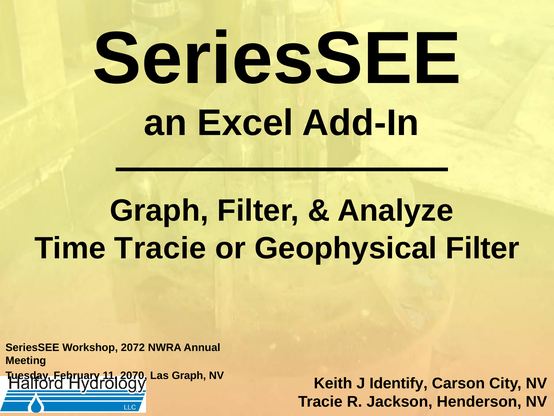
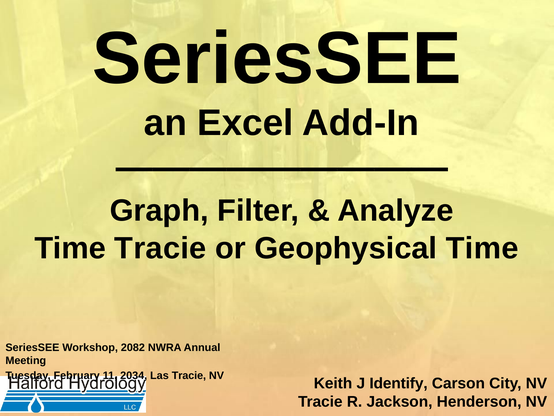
Geophysical Filter: Filter -> Time
2072: 2072 -> 2082
2070: 2070 -> 2034
Las Graph: Graph -> Tracie
